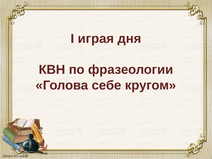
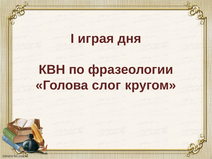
себе: себе -> слог
